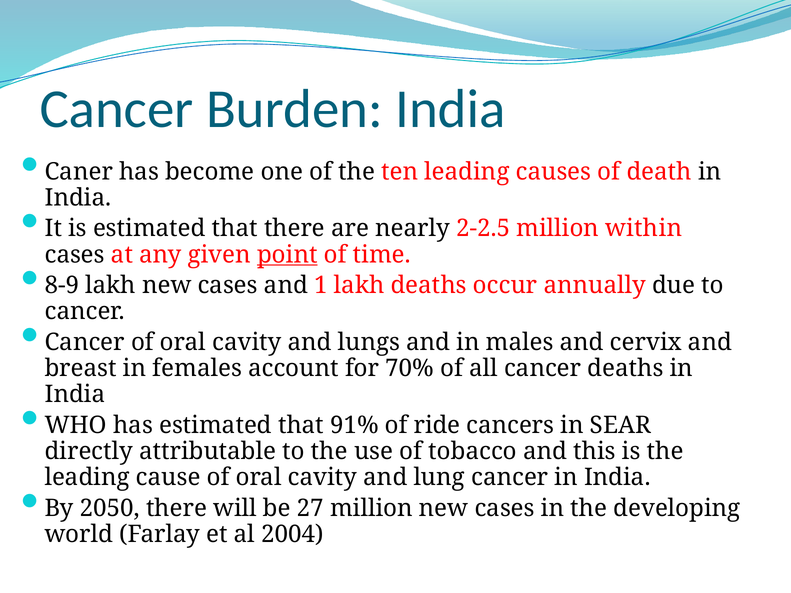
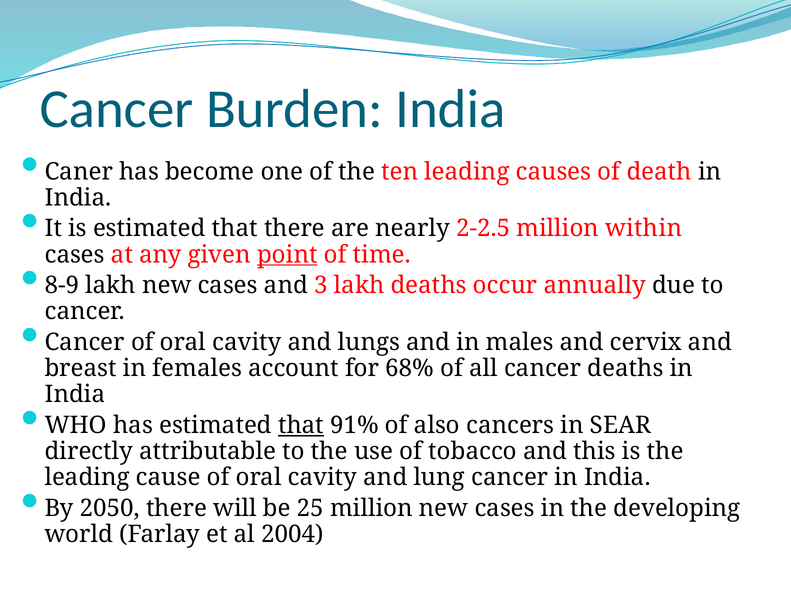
1: 1 -> 3
70%: 70% -> 68%
that at (301, 425) underline: none -> present
ride: ride -> also
27: 27 -> 25
